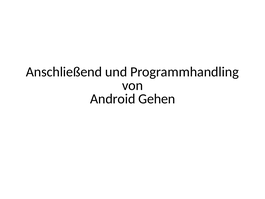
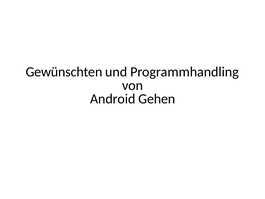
Anschließend: Anschließend -> Gewünschten
